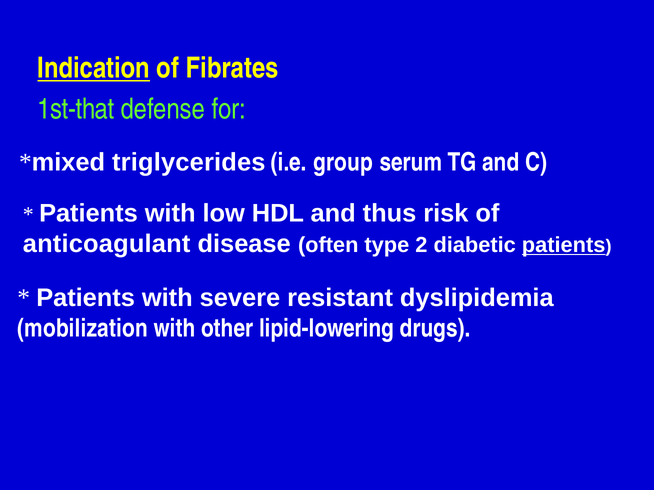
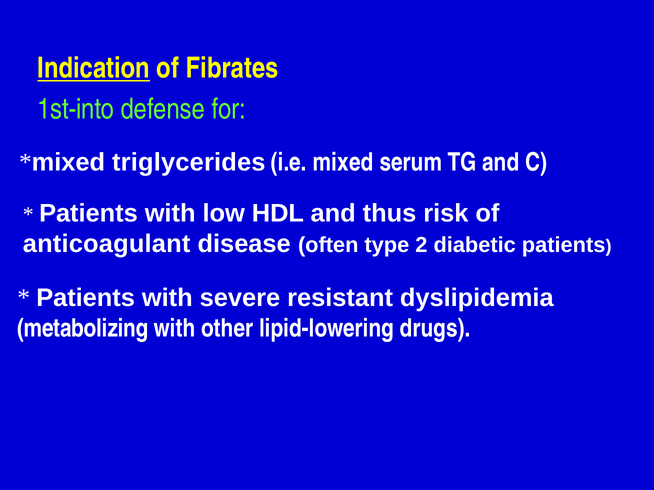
1st-that: 1st-that -> 1st-into
group: group -> mixed
patients at (564, 245) underline: present -> none
mobilization: mobilization -> metabolizing
